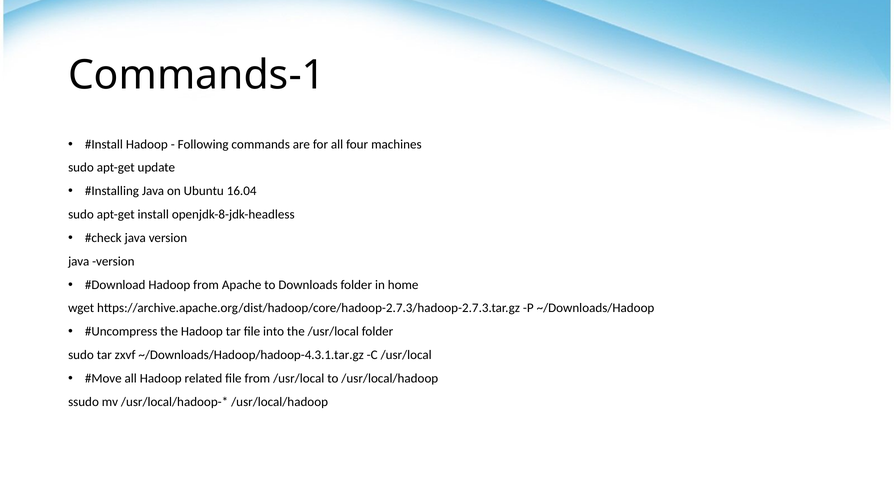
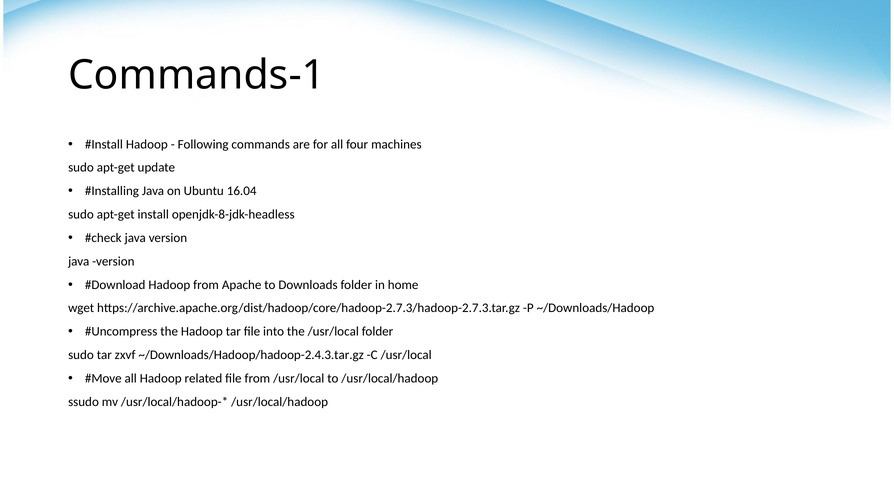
~/Downloads/Hadoop/hadoop-4.3.1.tar.gz: ~/Downloads/Hadoop/hadoop-4.3.1.tar.gz -> ~/Downloads/Hadoop/hadoop-2.4.3.tar.gz
